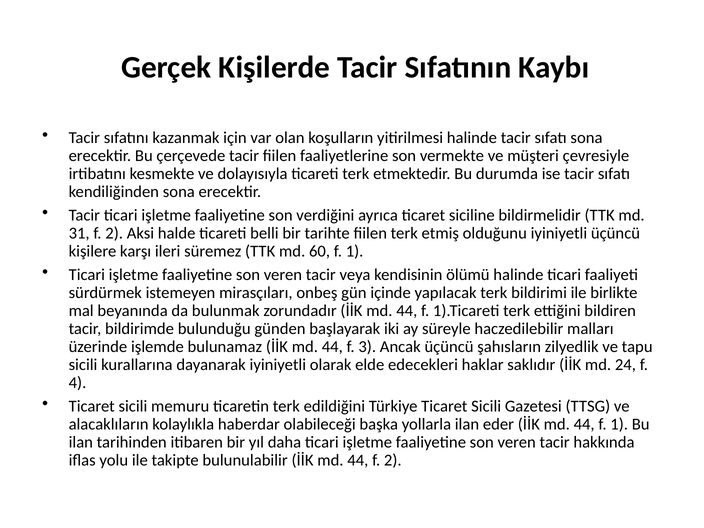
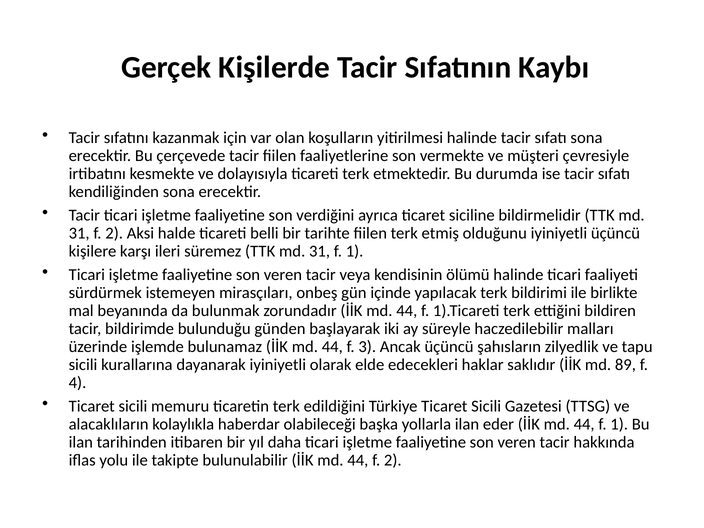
süremez TTK md 60: 60 -> 31
24: 24 -> 89
